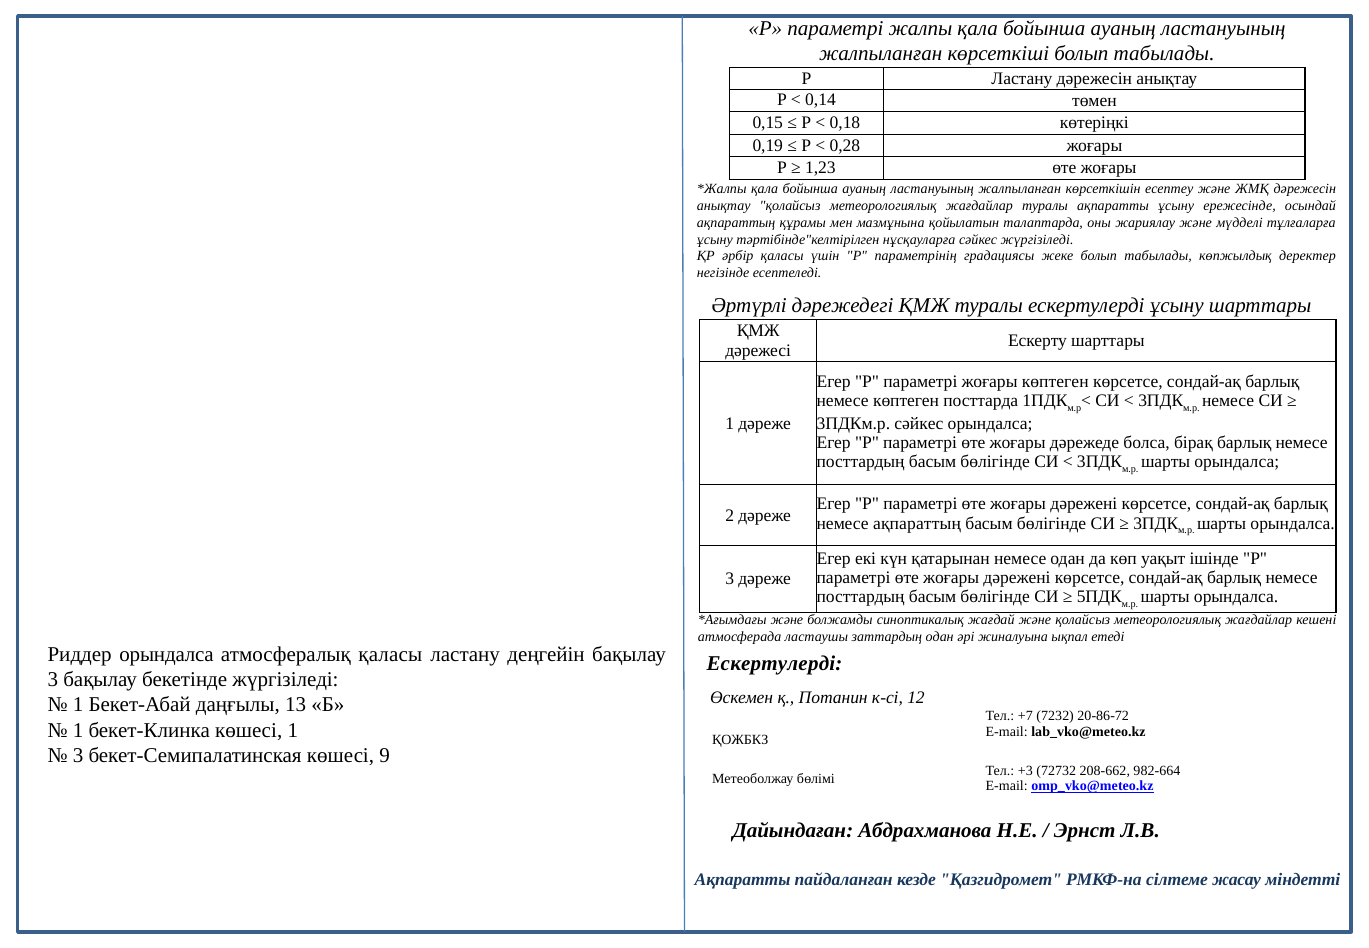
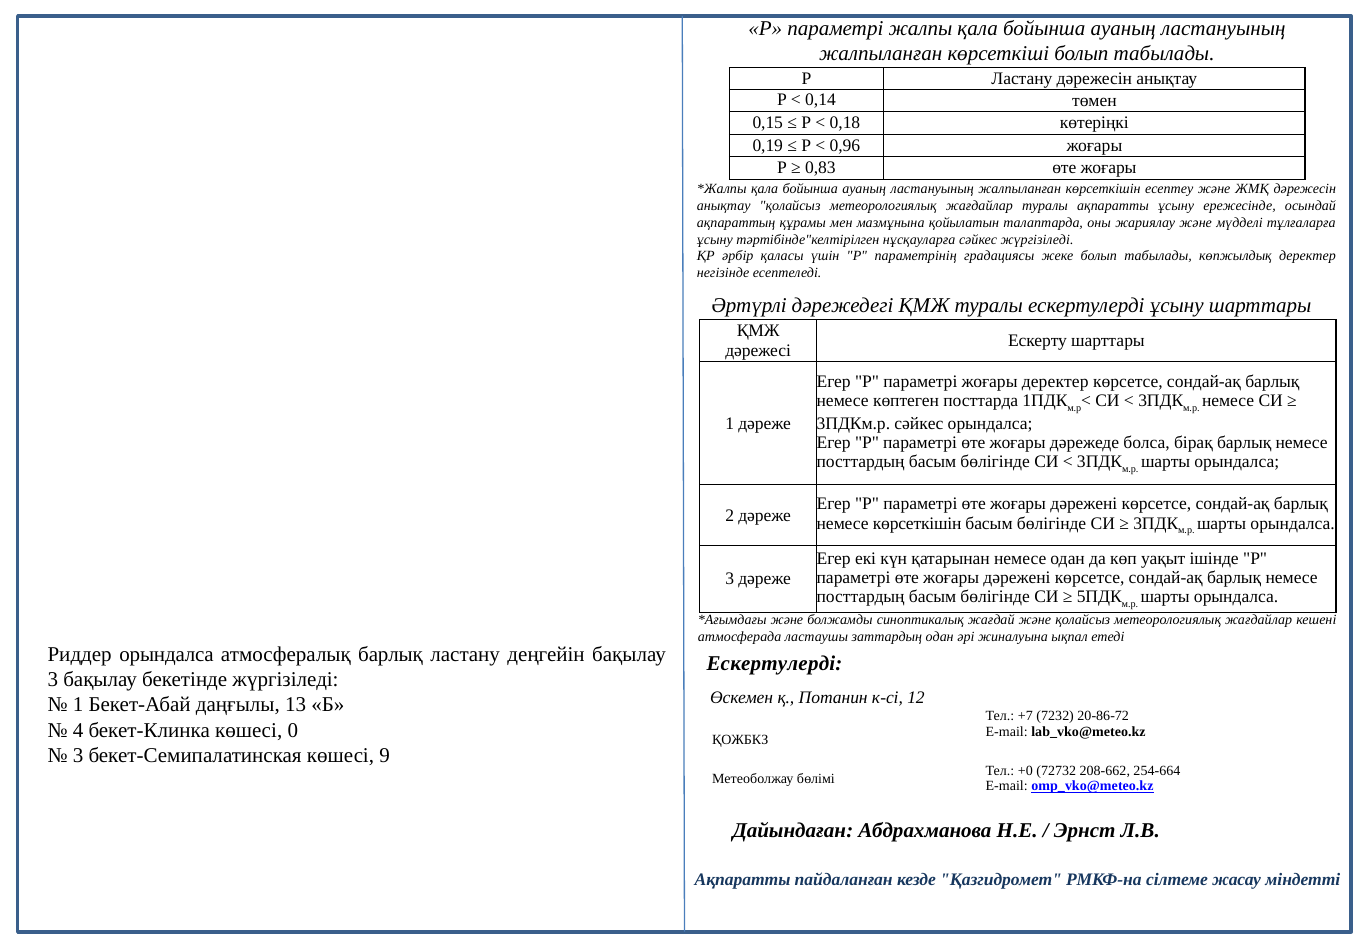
0,28: 0,28 -> 0,96
1,23: 1,23 -> 0,83
жоғары көптеген: көптеген -> деректер
немесе ақпараттың: ақпараттың -> көрсеткішін
атмосфералық қаласы: қаласы -> барлық
1 at (78, 730): 1 -> 4
көшесі 1: 1 -> 0
+3: +3 -> +0
982-664: 982-664 -> 254-664
